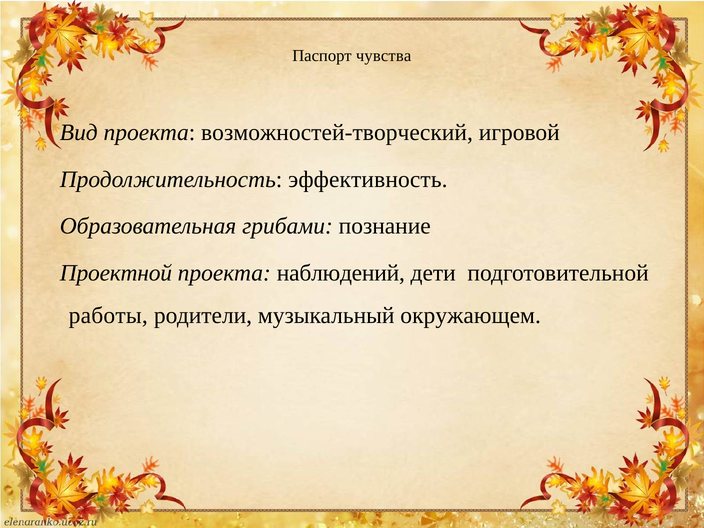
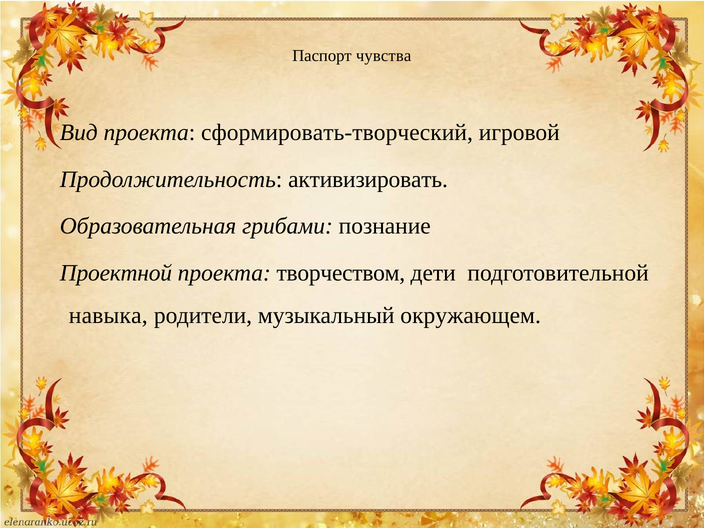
возможностей-творческий: возможностей-творческий -> сформировать-творческий
эффективность: эффективность -> активизировать
наблюдений: наблюдений -> творчеством
работы: работы -> навыка
